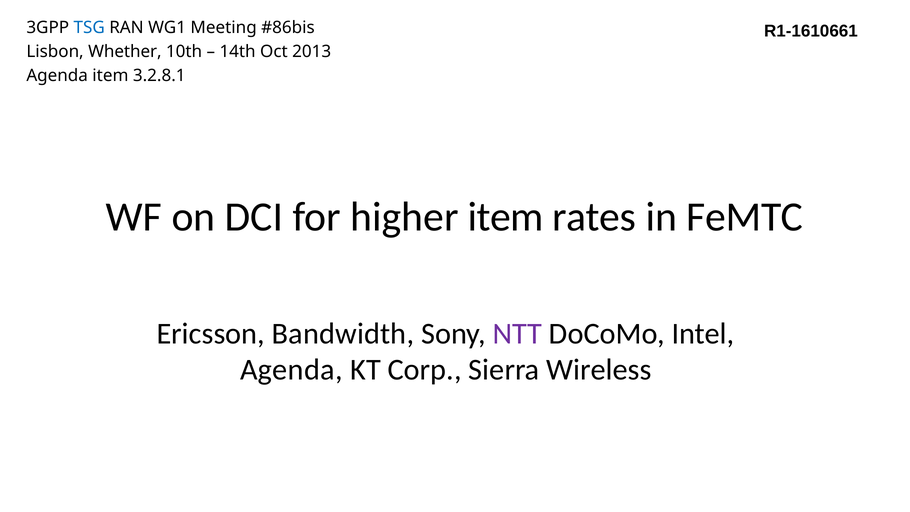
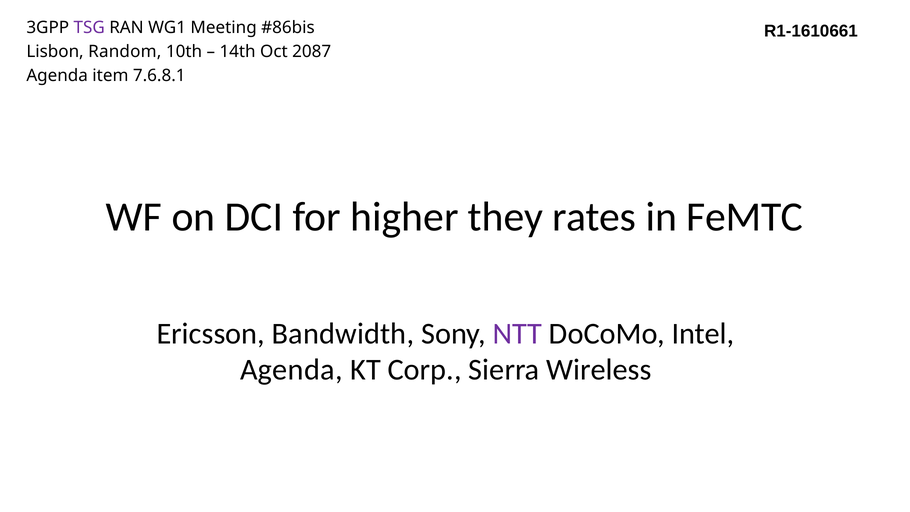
TSG colour: blue -> purple
Whether: Whether -> Random
2013: 2013 -> 2087
3.2.8.1: 3.2.8.1 -> 7.6.8.1
higher item: item -> they
